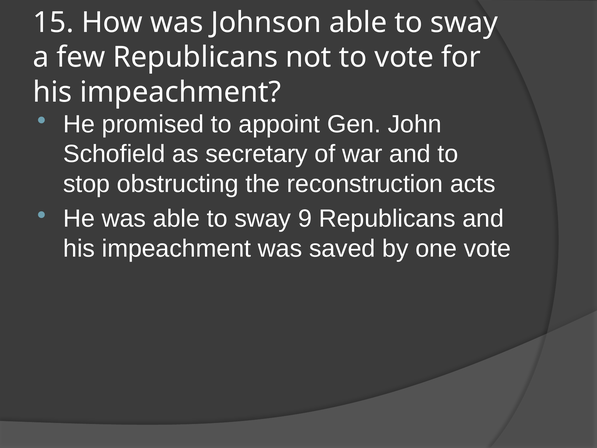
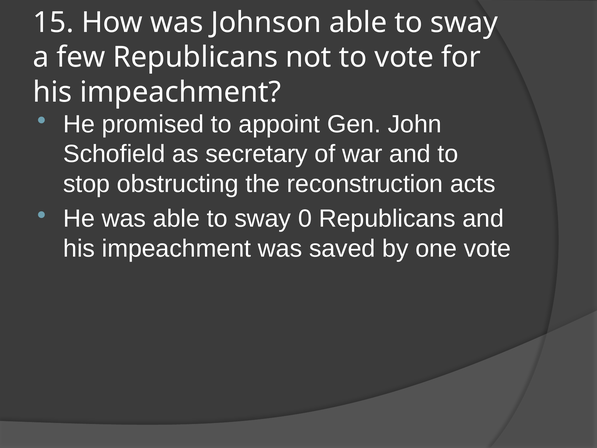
9: 9 -> 0
